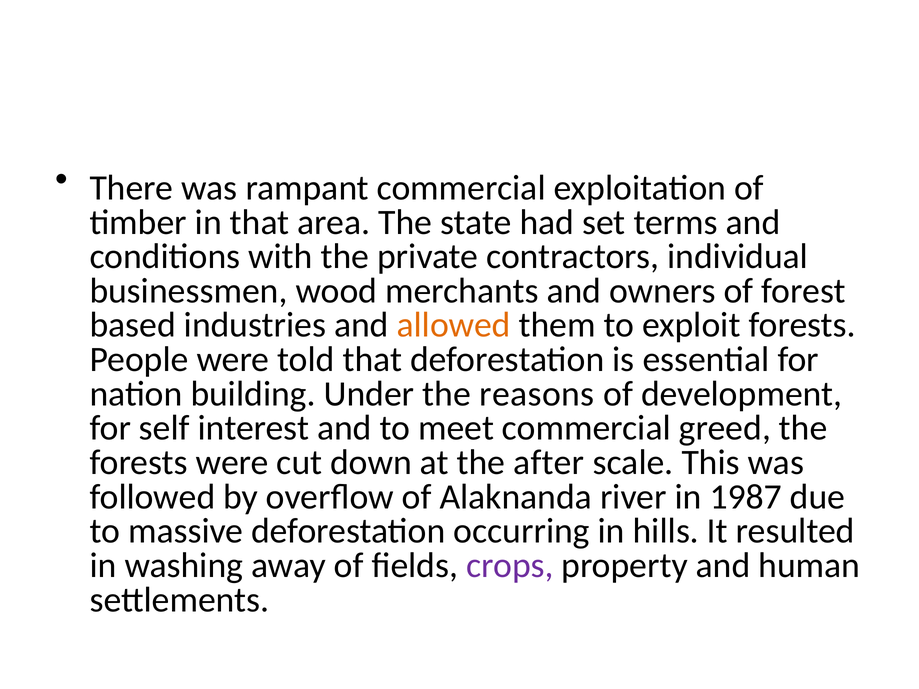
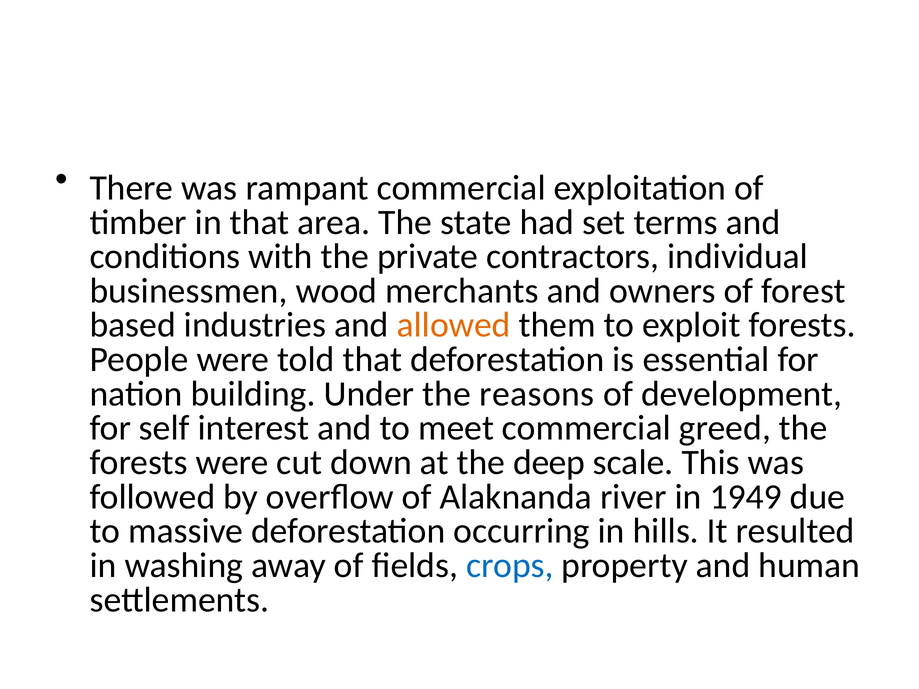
after: after -> deep
1987: 1987 -> 1949
crops colour: purple -> blue
